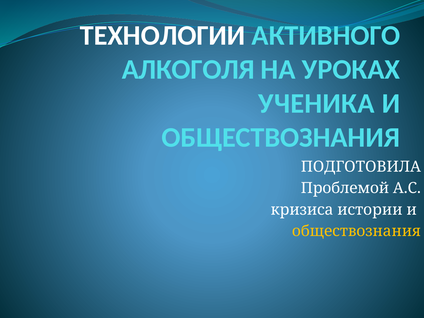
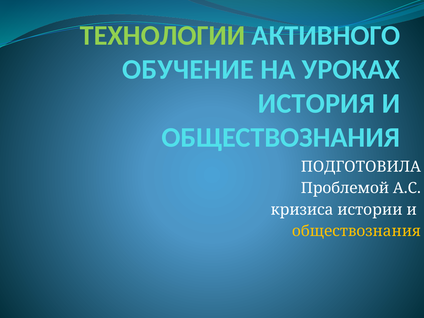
ТЕХНОЛОГИИ colour: white -> light green
АЛКОГОЛЯ: АЛКОГОЛЯ -> ОБУЧЕНИЕ
УЧЕНИКА: УЧЕНИКА -> ИСТОРИЯ
